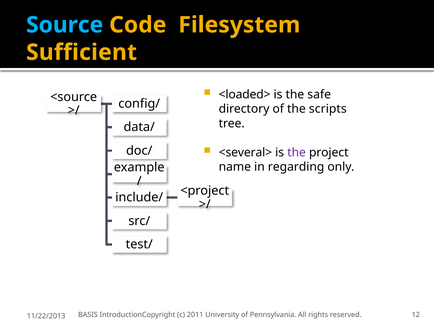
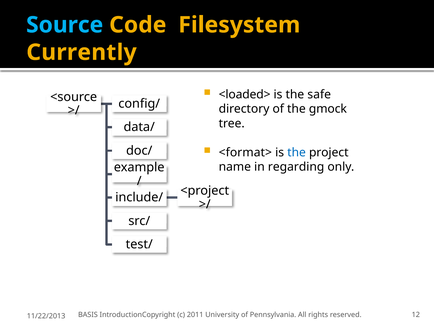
Sufficient: Sufficient -> Currently
scripts: scripts -> gmock
<several>: <several> -> <format>
the at (297, 153) colour: purple -> blue
